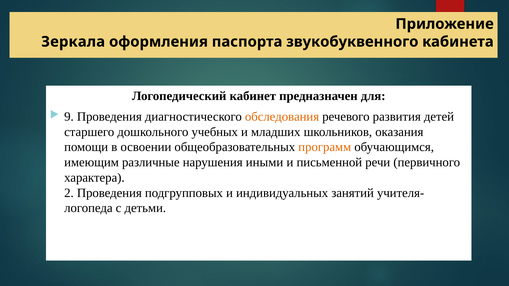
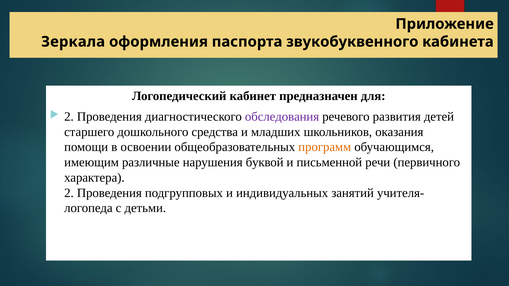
9 at (69, 117): 9 -> 2
обследования colour: orange -> purple
учебных: учебных -> средства
иными: иными -> буквой
